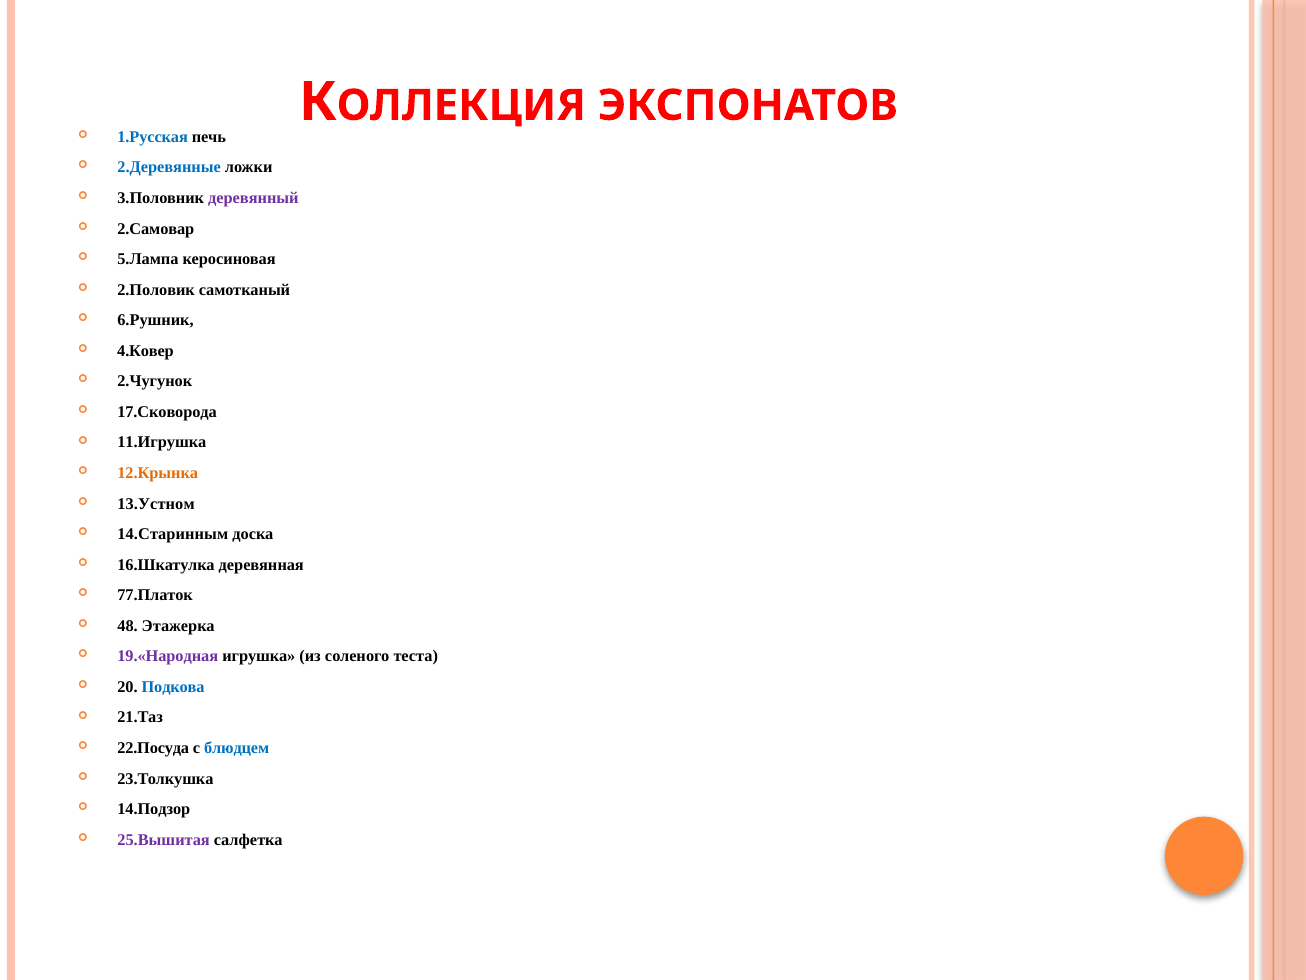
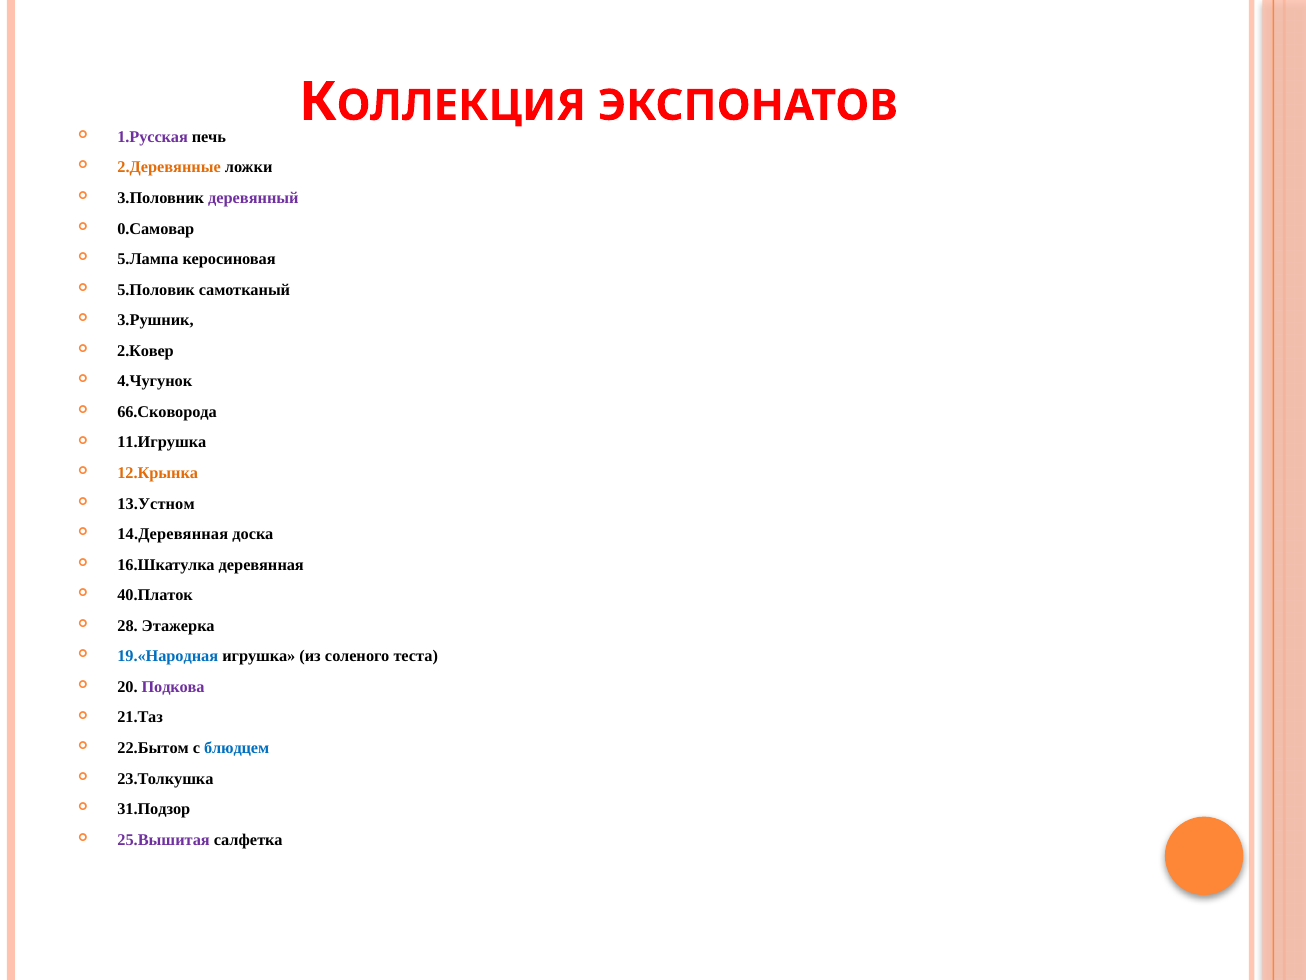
1.Русская colour: blue -> purple
2.Деревянные colour: blue -> orange
2.Самовар: 2.Самовар -> 0.Самовар
2.Половик: 2.Половик -> 5.Половик
6.Рушник: 6.Рушник -> 3.Рушник
4.Ковер: 4.Ковер -> 2.Ковер
2.Чугунок: 2.Чугунок -> 4.Чугунок
17.Сковорода: 17.Сковорода -> 66.Сковорода
14.Старинным: 14.Старинным -> 14.Деревянная
77.Платок: 77.Платок -> 40.Платок
48: 48 -> 28
19.«Народная colour: purple -> blue
Подкова colour: blue -> purple
22.Посуда: 22.Посуда -> 22.Бытом
14.Подзор: 14.Подзор -> 31.Подзор
